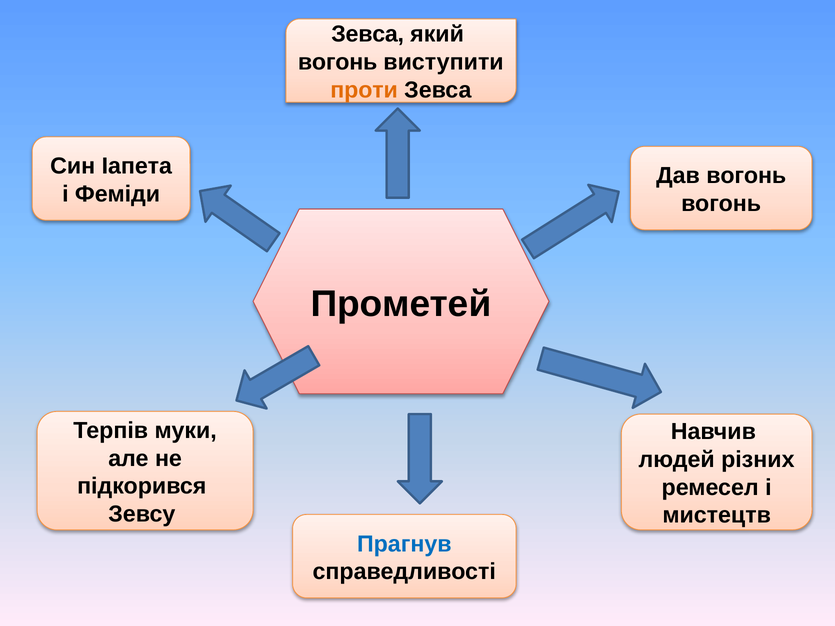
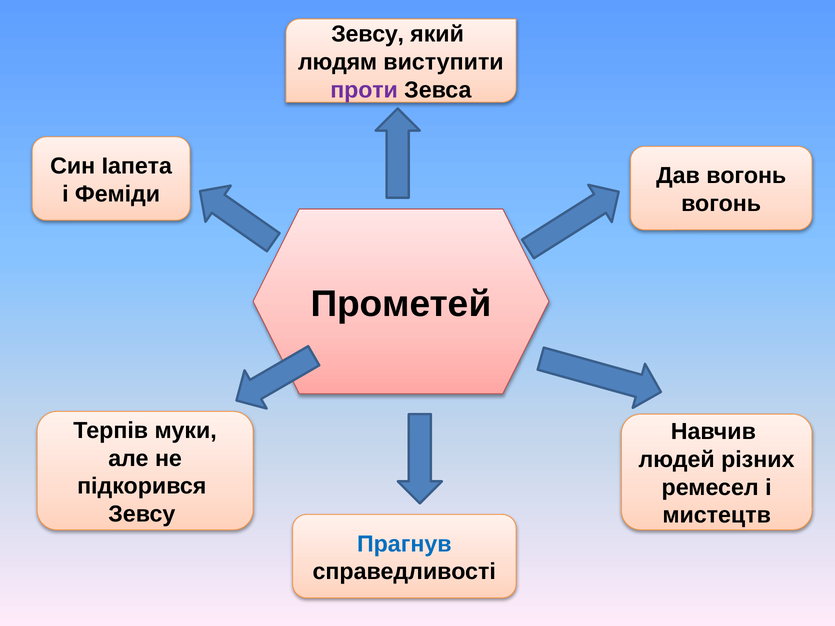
Зевса at (368, 34): Зевса -> Зевсу
вогонь at (338, 62): вогонь -> людям
проти colour: orange -> purple
